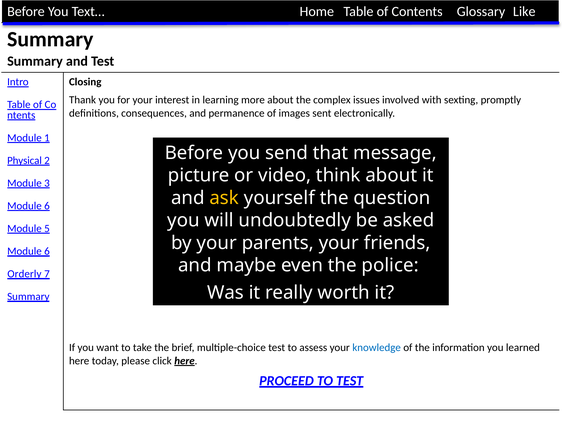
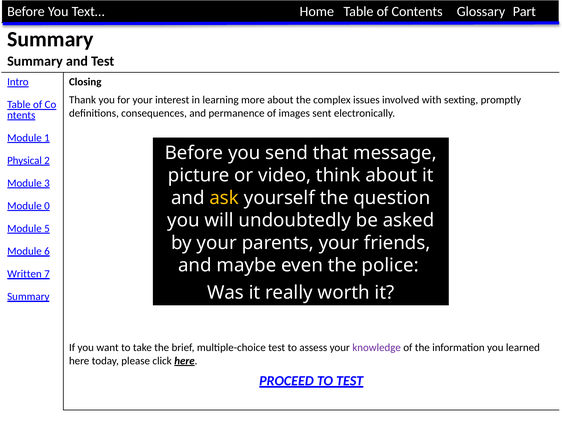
Like: Like -> Part
6 at (47, 206): 6 -> 0
Orderly: Orderly -> Written
knowledge colour: blue -> purple
